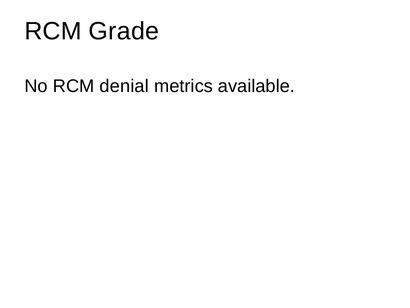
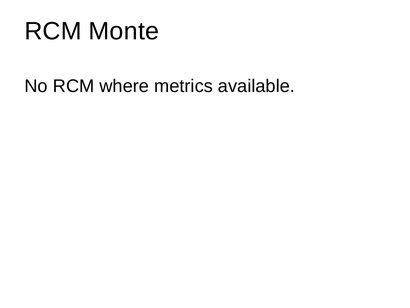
Grade: Grade -> Monte
denial: denial -> where
